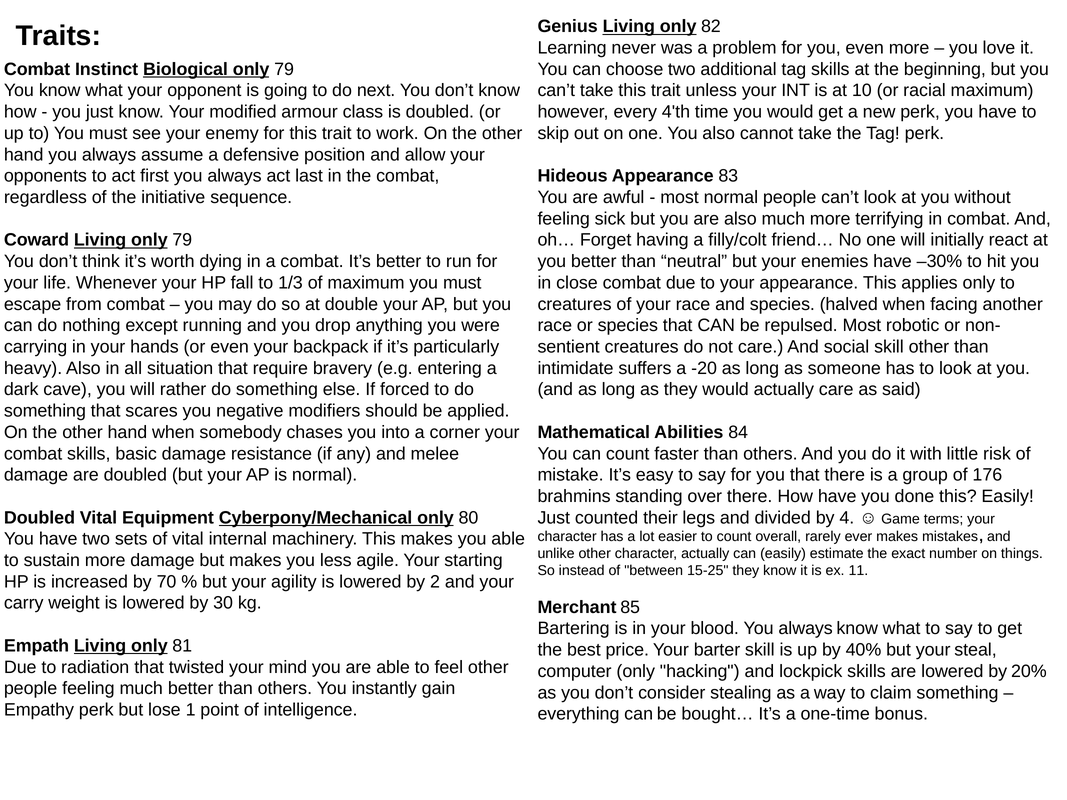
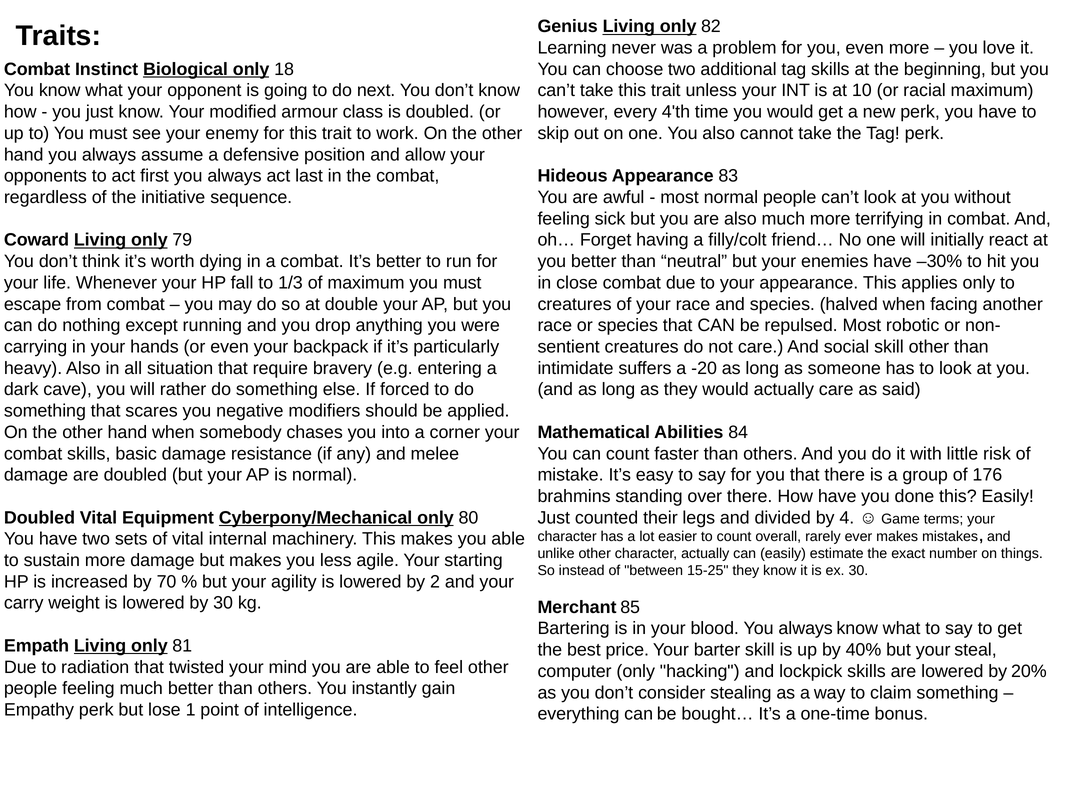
Biological only 79: 79 -> 18
ex 11: 11 -> 30
